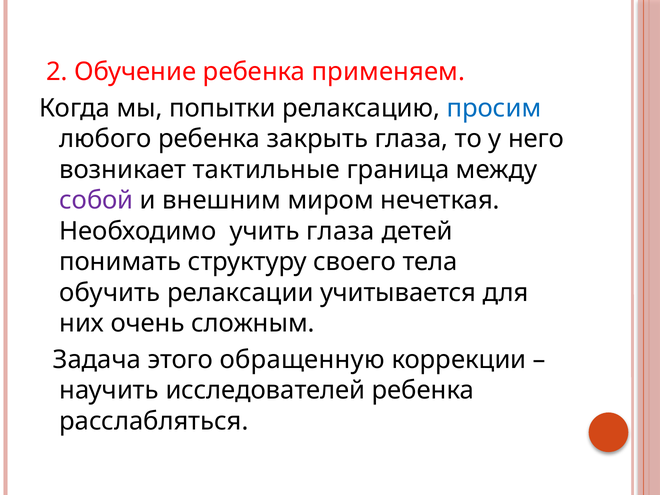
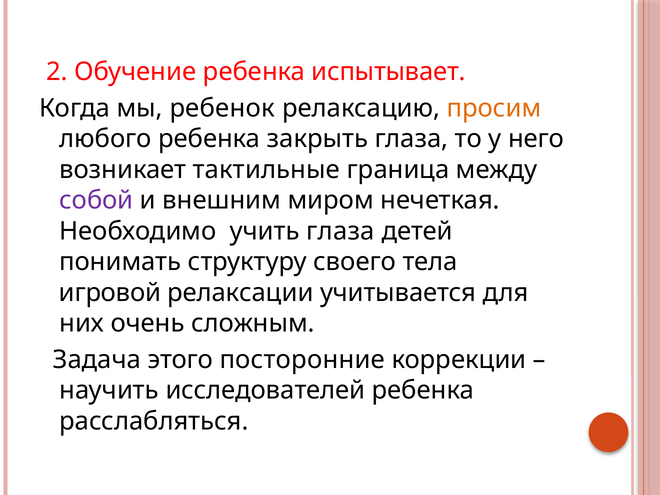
применяем: применяем -> испытывает
попытки: попытки -> ребенок
просим colour: blue -> orange
обучить: обучить -> игровой
обращенную: обращенную -> посторонние
